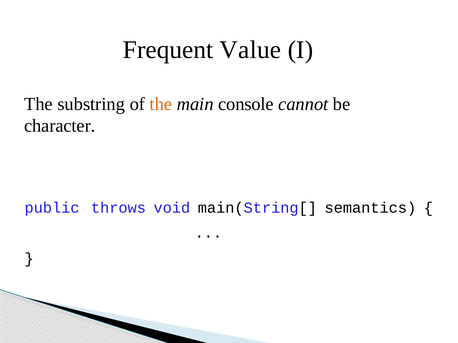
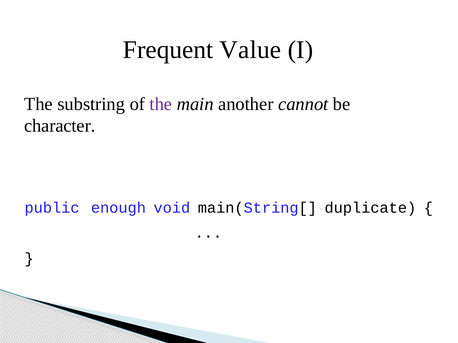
the at (161, 104) colour: orange -> purple
console: console -> another
throws: throws -> enough
semantics: semantics -> duplicate
